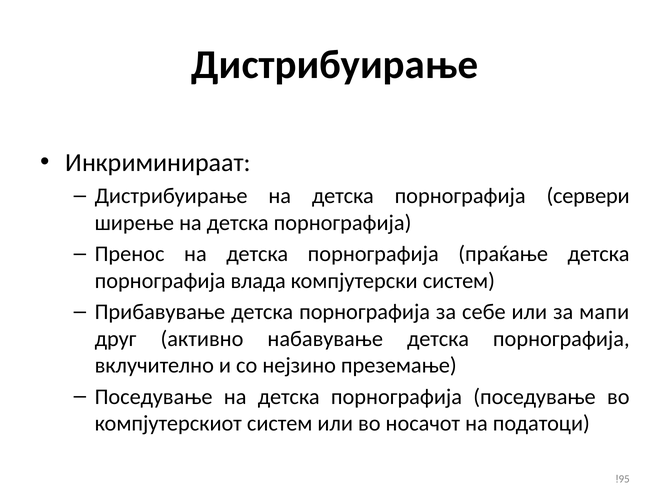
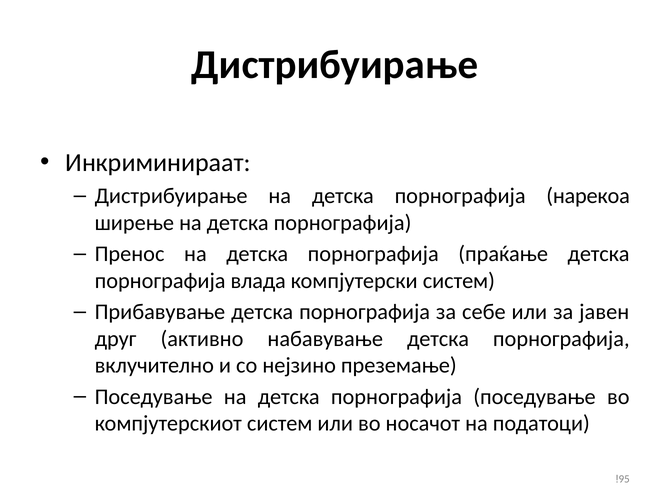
сервери: сервери -> нарекоа
мапи: мапи -> јавен
